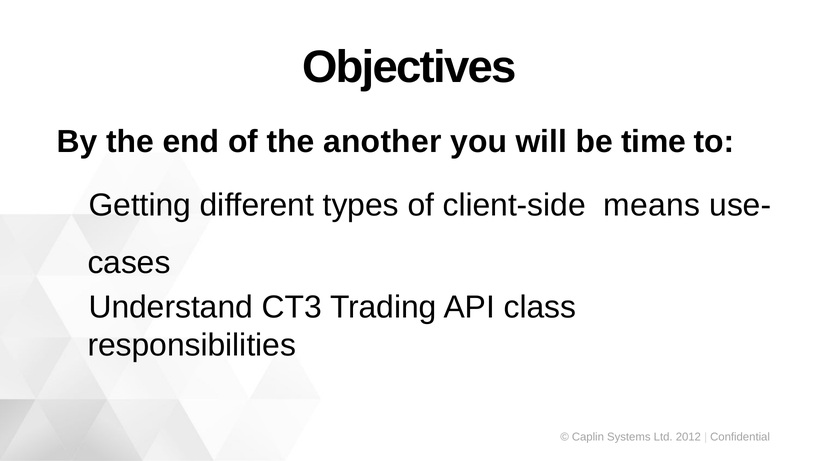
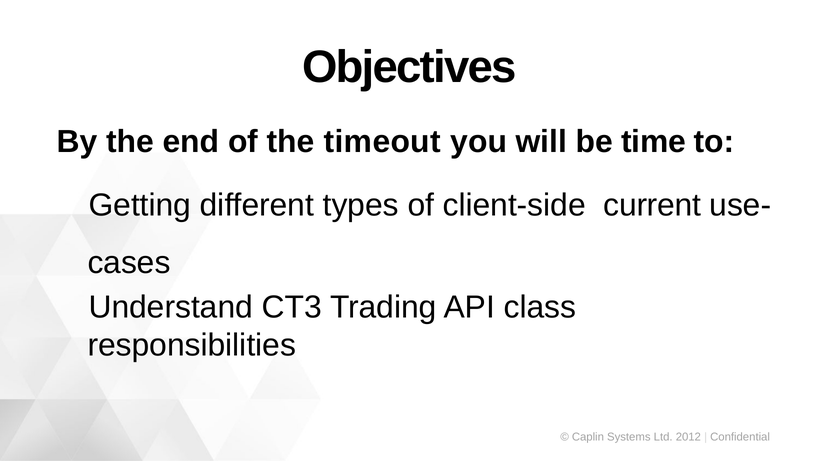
another: another -> timeout
means: means -> current
